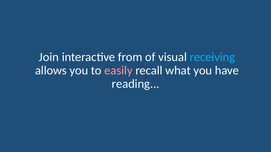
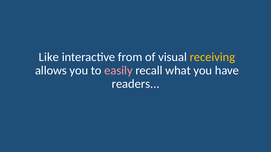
Join: Join -> Like
receiving colour: light blue -> yellow
reading: reading -> readers
